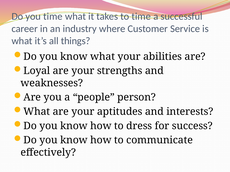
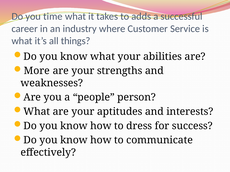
to time: time -> adds
Loyal: Loyal -> More
